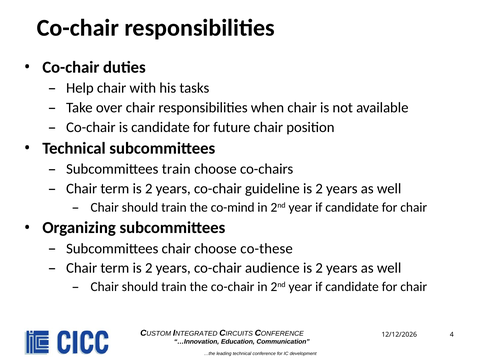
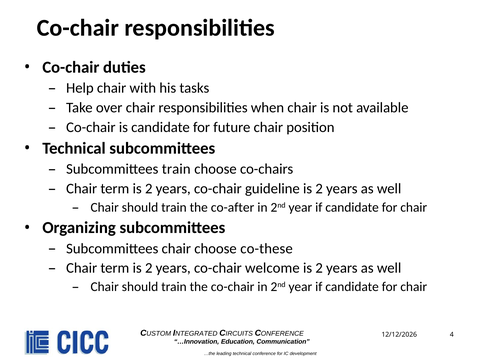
co-mind: co-mind -> co-after
audience: audience -> welcome
